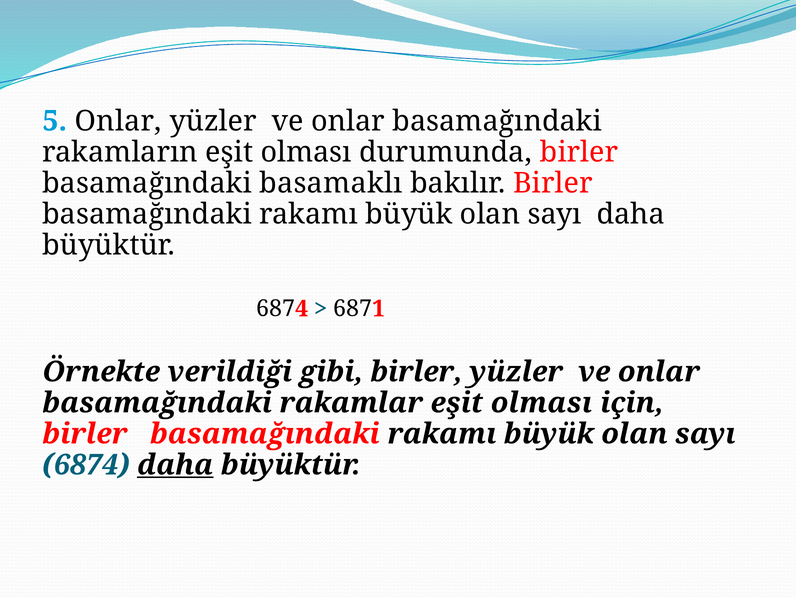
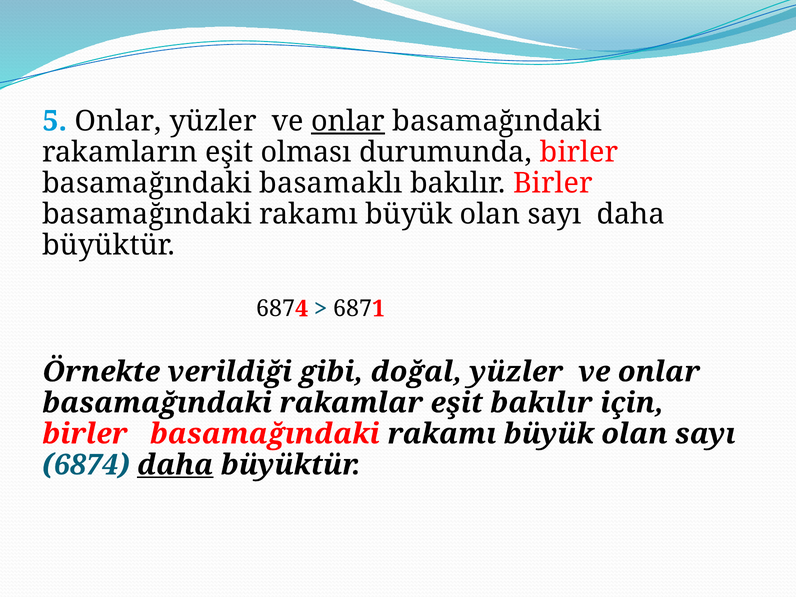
onlar at (348, 121) underline: none -> present
gibi birler: birler -> doğal
rakamlar eşit olması: olması -> bakılır
